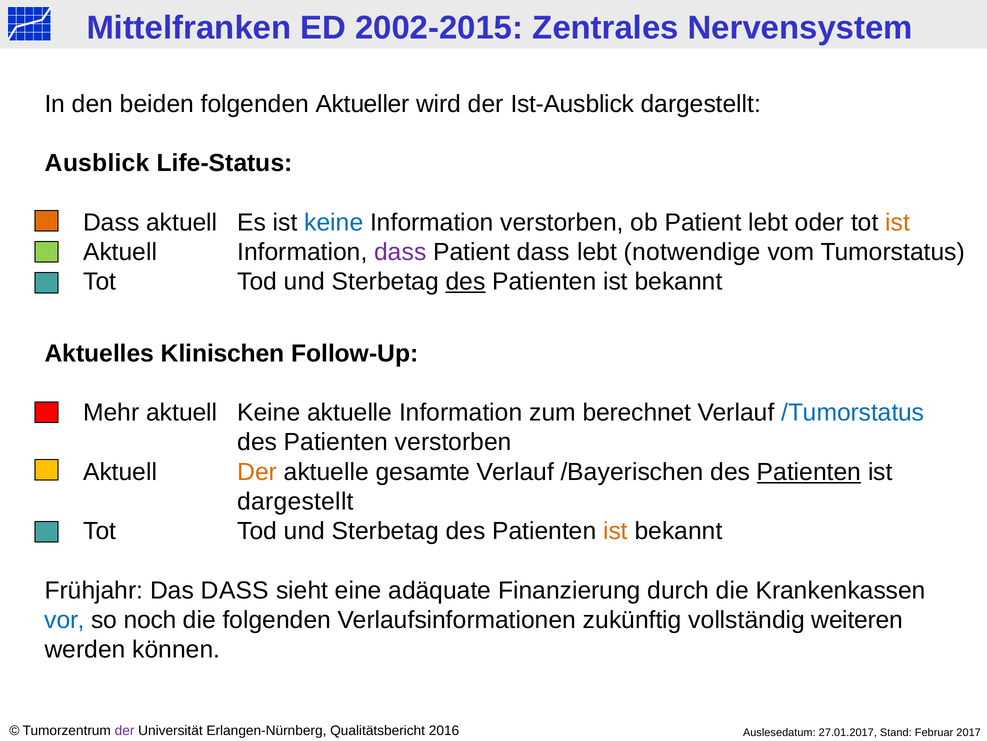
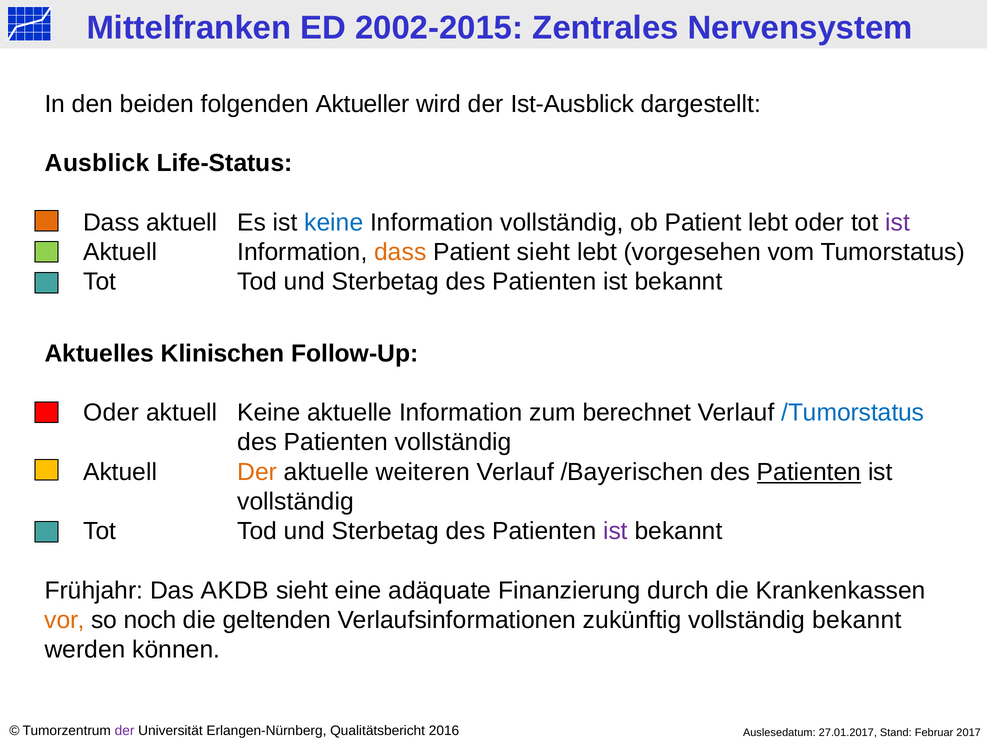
Information verstorben: verstorben -> vollständig
ist at (898, 222) colour: orange -> purple
dass at (400, 252) colour: purple -> orange
Patient dass: dass -> sieht
notwendige: notwendige -> vorgesehen
des at (466, 282) underline: present -> none
Mehr at (111, 412): Mehr -> Oder
Patienten verstorben: verstorben -> vollständig
gesamte: gesamte -> weiteren
dargestellt at (295, 501): dargestellt -> vollständig
ist at (615, 531) colour: orange -> purple
Das DASS: DASS -> AKDB
vor colour: blue -> orange
die folgenden: folgenden -> geltenden
vollständig weiteren: weiteren -> bekannt
